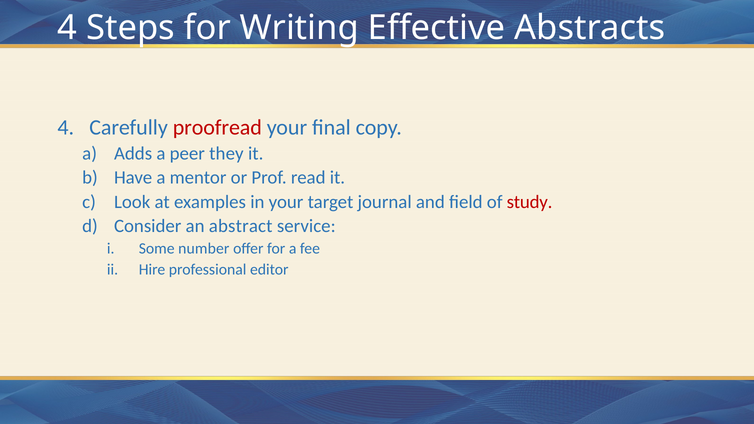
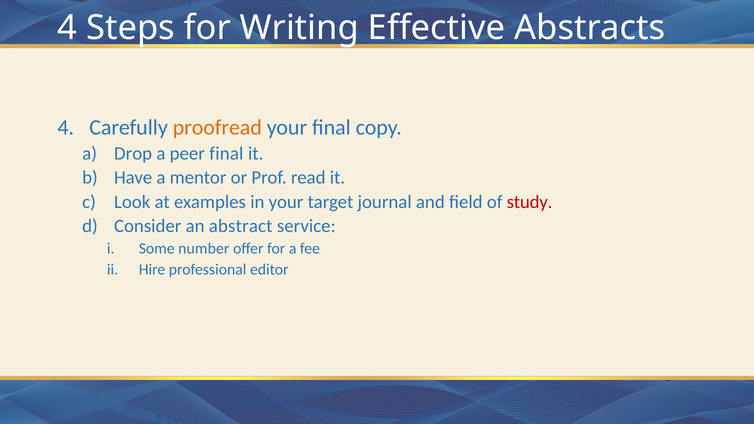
proofread colour: red -> orange
Adds: Adds -> Drop
peer they: they -> final
